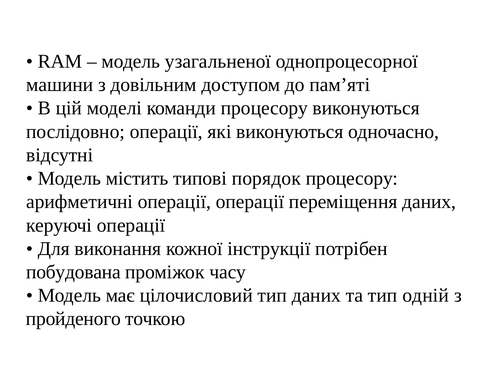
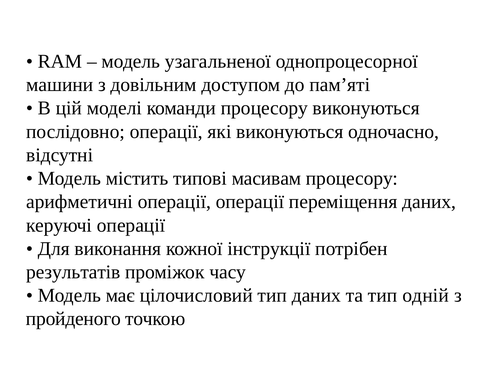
порядок: порядок -> масивам
побудована: побудована -> результатів
